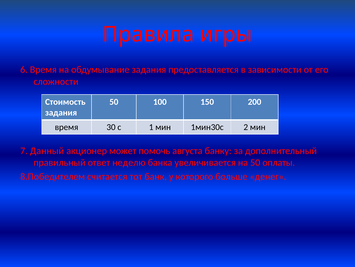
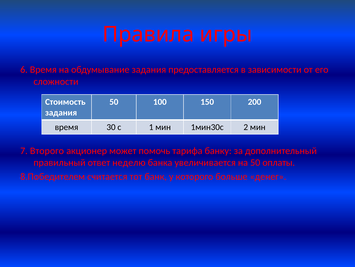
Данный: Данный -> Второго
августа: августа -> тарифа
